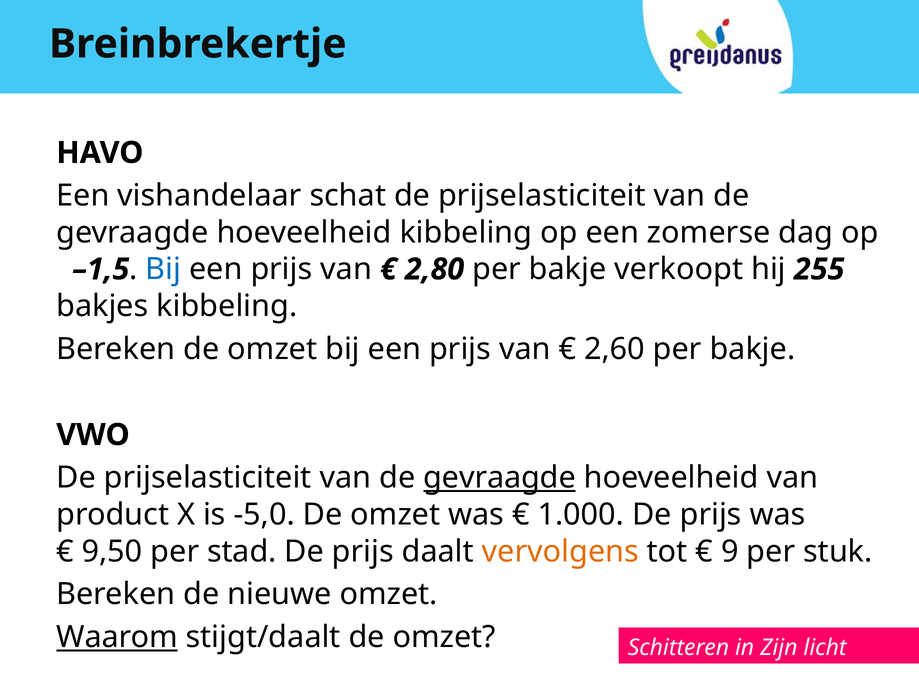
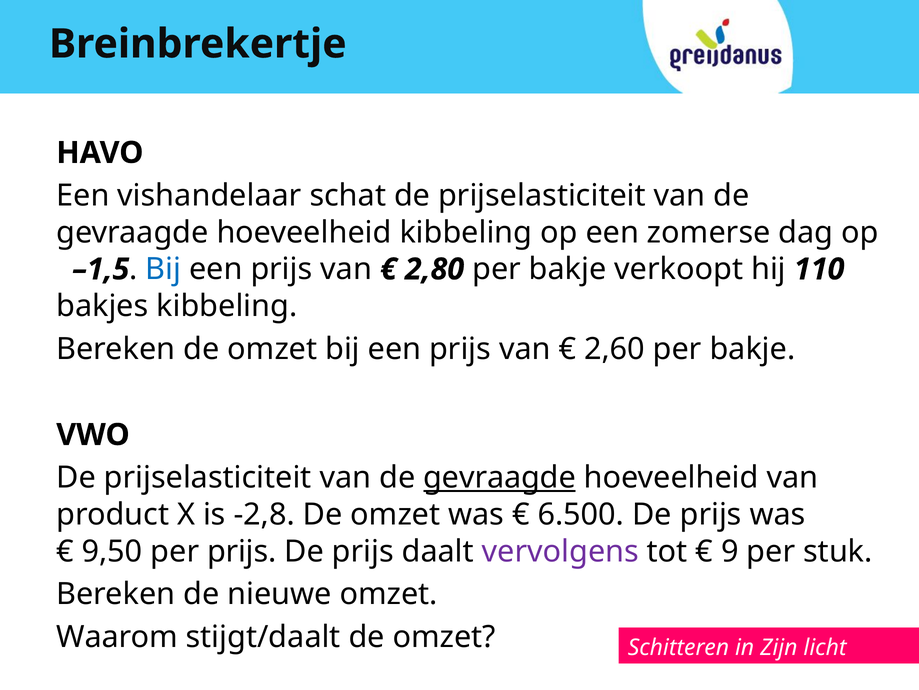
255: 255 -> 110
‑5,0: ‑5,0 -> ‑2,8
1.000: 1.000 -> 6.500
per stad: stad -> prijs
vervolgens colour: orange -> purple
Waarom underline: present -> none
